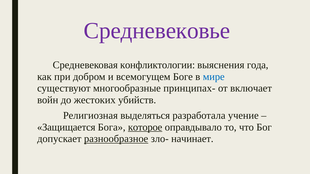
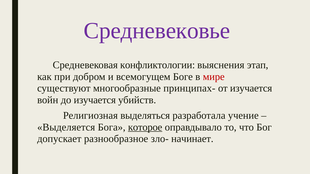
года: года -> этап
мире colour: blue -> red
от включает: включает -> изучается
до жестоких: жестоких -> изучается
Защищается: Защищается -> Выделяется
разнообразное underline: present -> none
